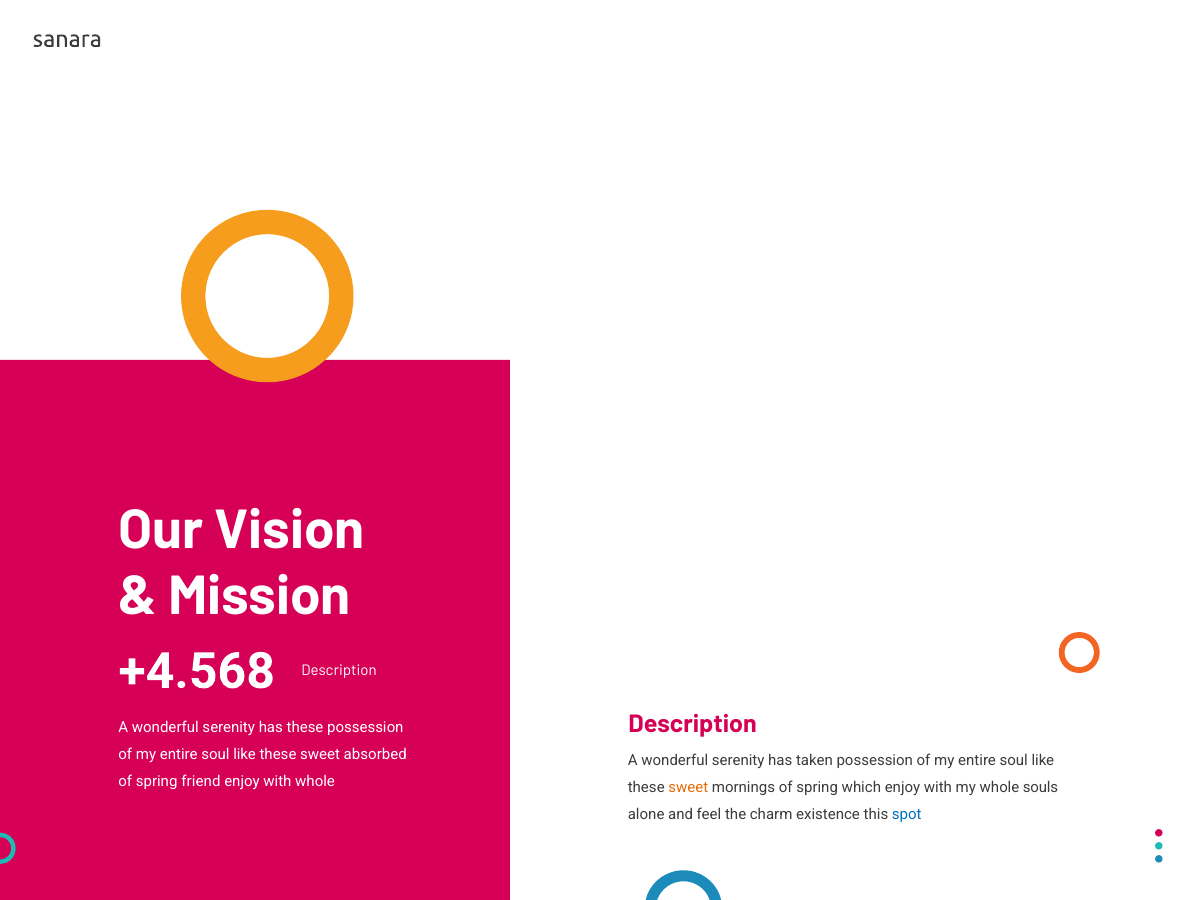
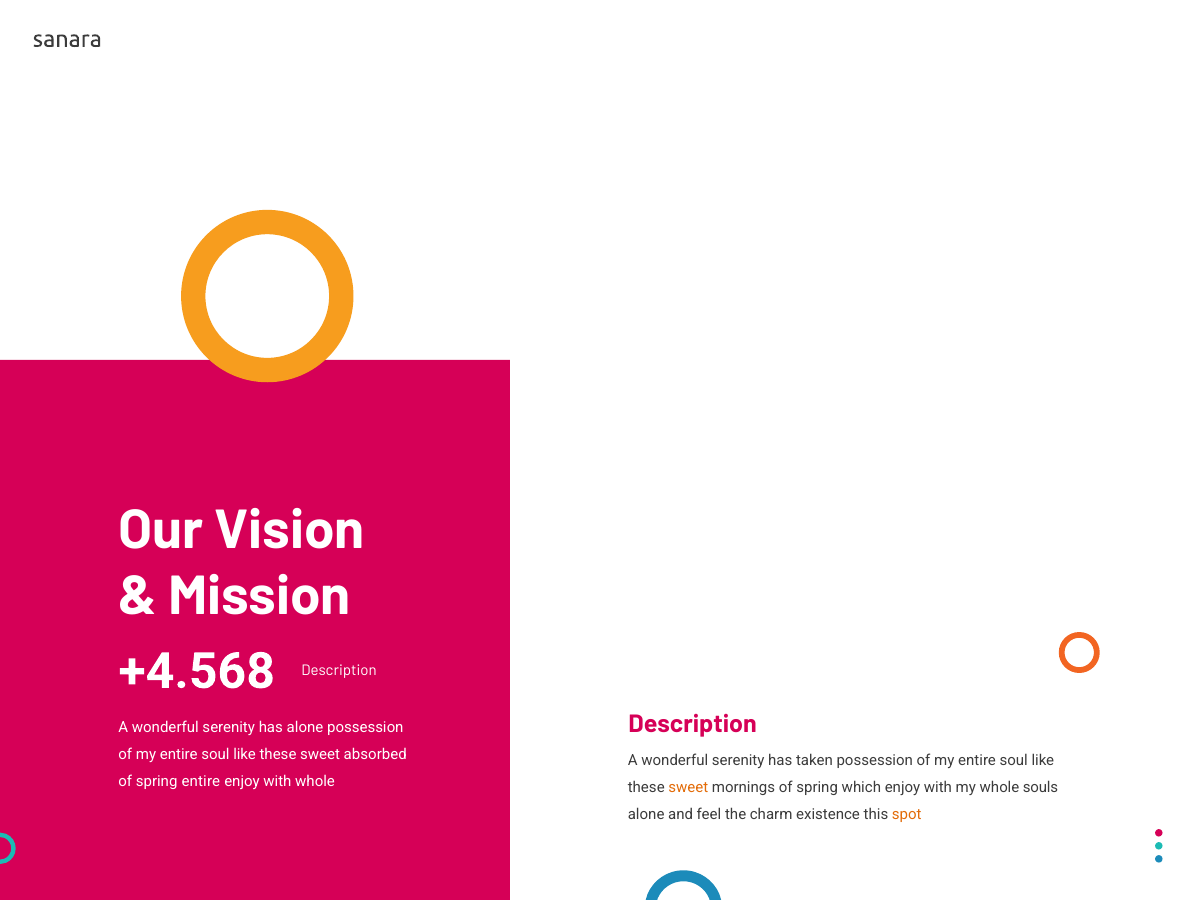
has these: these -> alone
spring friend: friend -> entire
spot colour: blue -> orange
